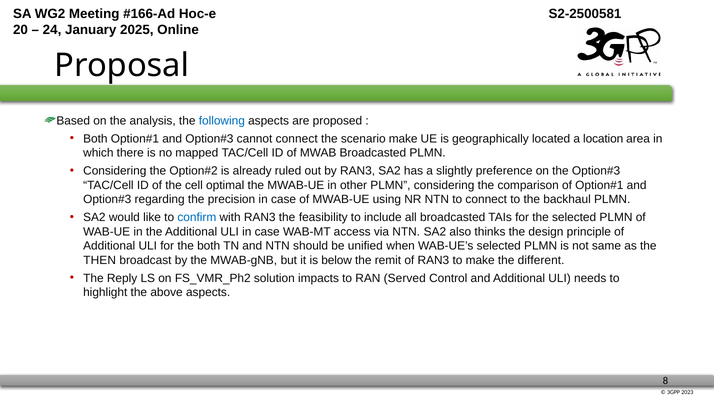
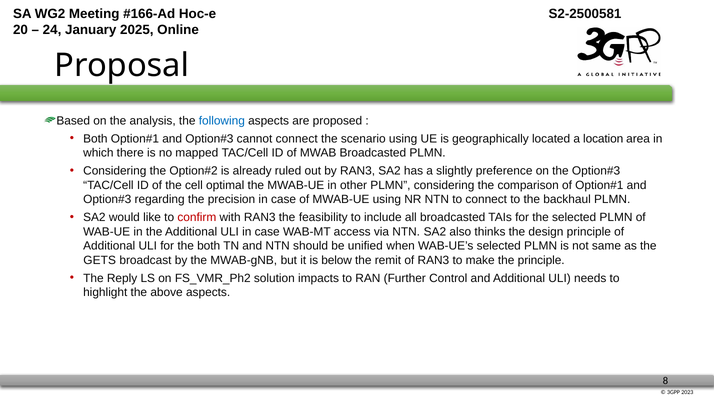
scenario make: make -> using
confirm colour: blue -> red
THEN: THEN -> GETS
the different: different -> principle
Served: Served -> Further
